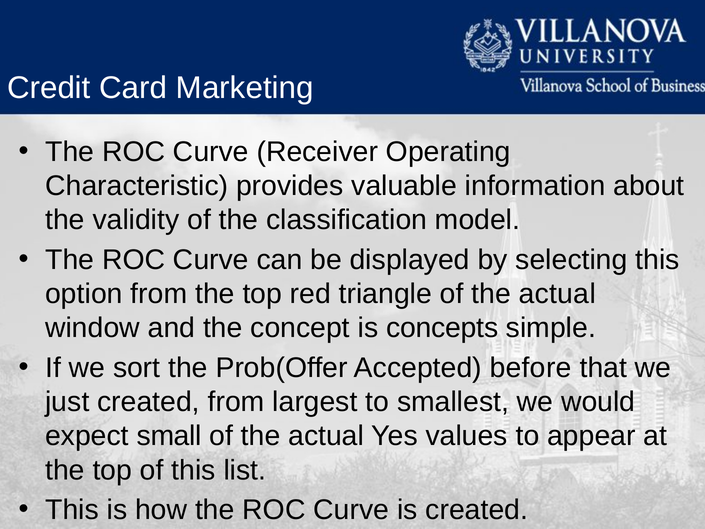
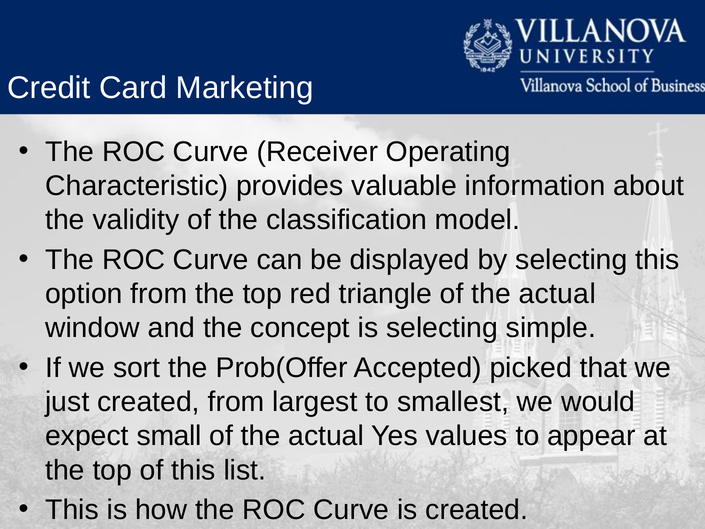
is concepts: concepts -> selecting
before: before -> picked
